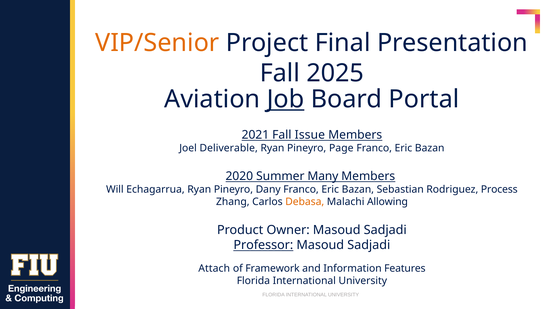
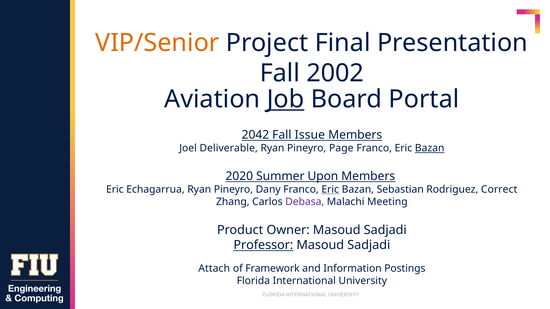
2025: 2025 -> 2002
2021: 2021 -> 2042
Bazan at (430, 148) underline: none -> present
Many: Many -> Upon
Will at (115, 190): Will -> Eric
Eric at (330, 190) underline: none -> present
Process: Process -> Correct
Debasa colour: orange -> purple
Allowing: Allowing -> Meeting
Features: Features -> Postings
